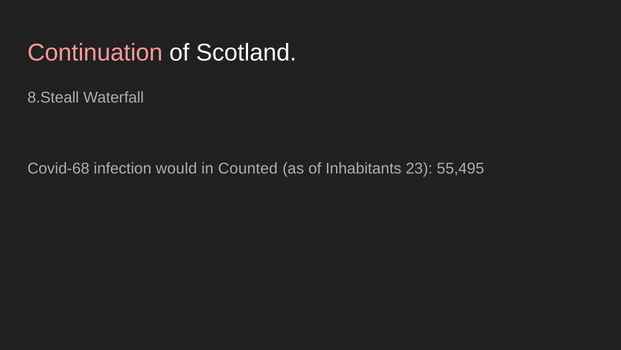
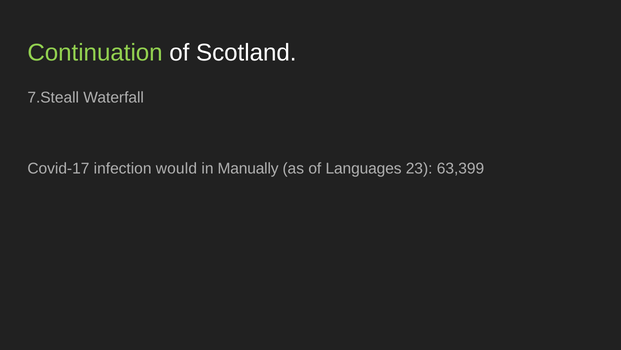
Continuation colour: pink -> light green
8.Steall: 8.Steall -> 7.Steall
Covid-68: Covid-68 -> Covid-17
Counted: Counted -> Manually
Inhabitants: Inhabitants -> Languages
55,495: 55,495 -> 63,399
